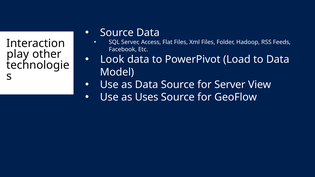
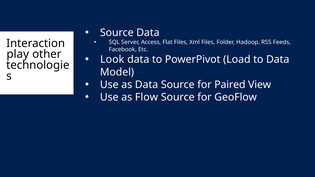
for Server: Server -> Paired
Uses: Uses -> Flow
